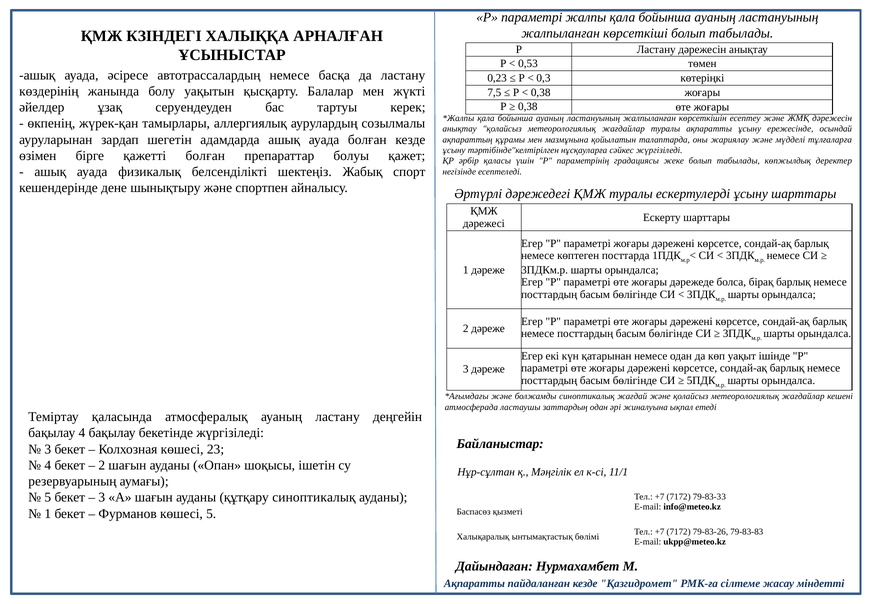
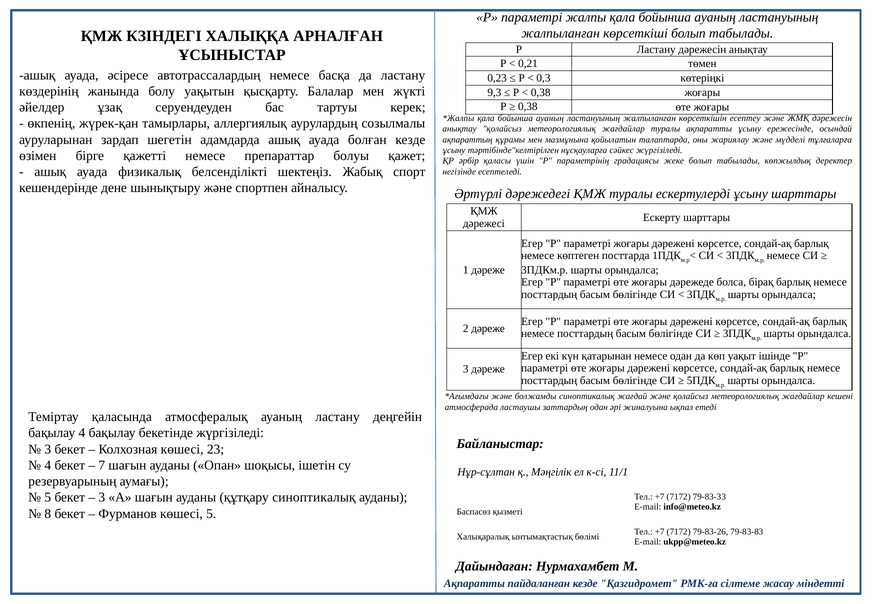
0,53: 0,53 -> 0,21
7,5: 7,5 -> 9,3
қажетті болған: болған -> немесе
2 at (102, 465): 2 -> 7
1 at (48, 513): 1 -> 8
